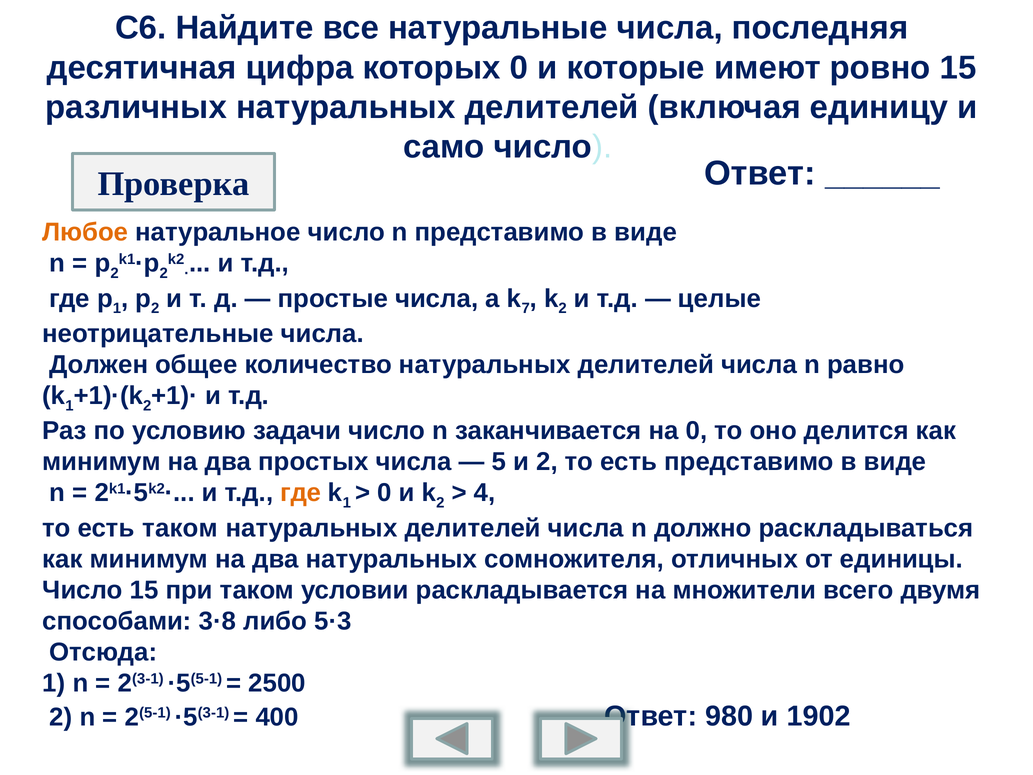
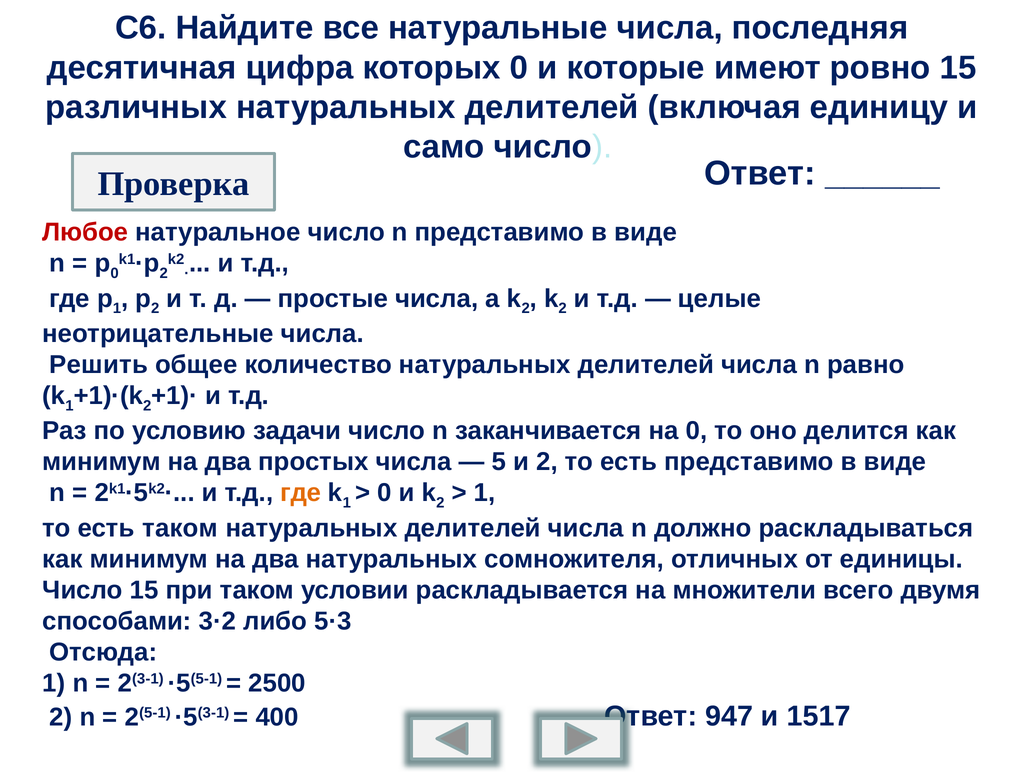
Любое colour: orange -> red
2 at (115, 273): 2 -> 0
7 at (526, 308): 7 -> 2
Должен: Должен -> Решить
4 at (484, 493): 4 -> 1
3·8: 3·8 -> 3·2
980: 980 -> 947
1902: 1902 -> 1517
